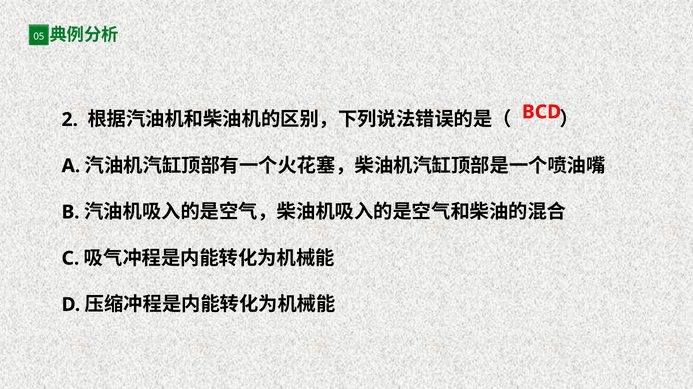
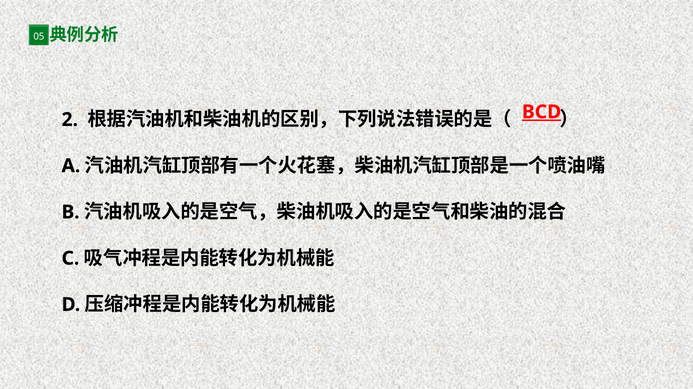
BCD underline: none -> present
